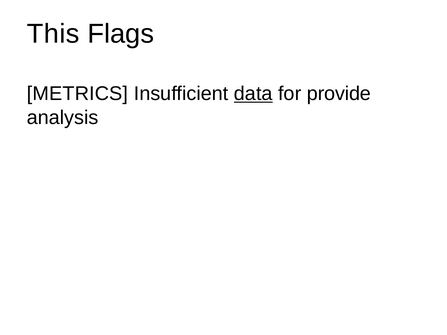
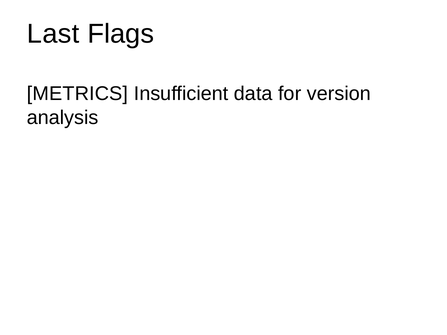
This: This -> Last
data underline: present -> none
provide: provide -> version
